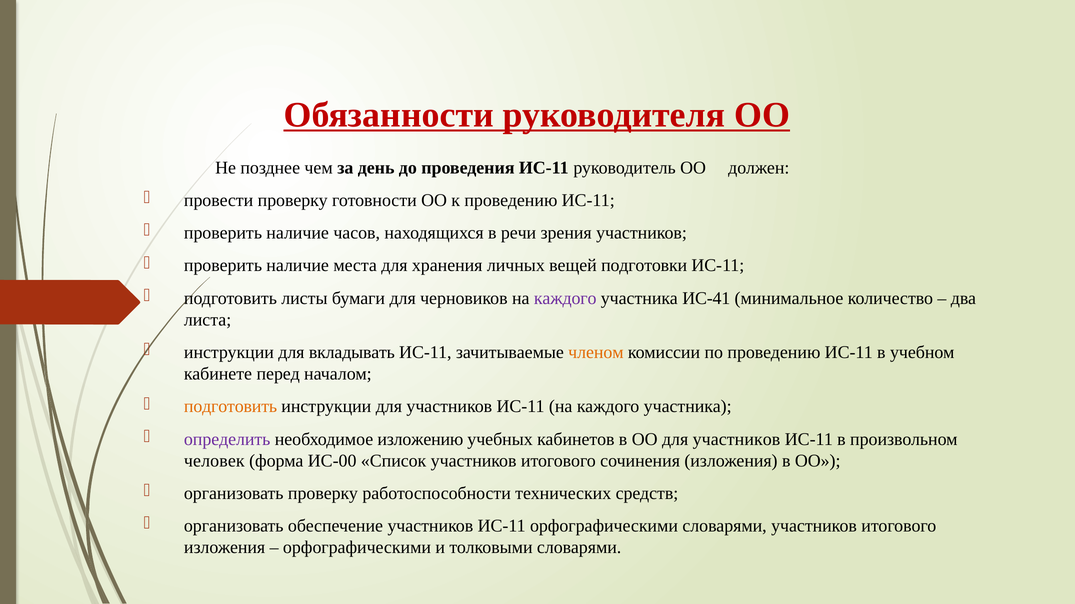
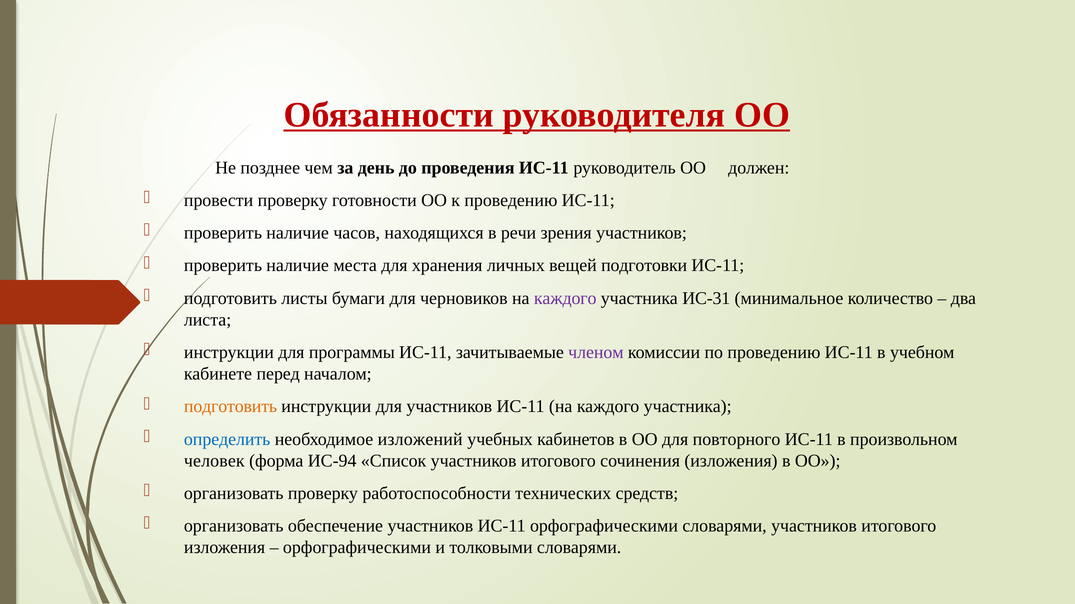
ИС-41: ИС-41 -> ИС-31
вкладывать: вкладывать -> программы
членом colour: orange -> purple
определить colour: purple -> blue
изложению: изложению -> изложений
ОО для участников: участников -> повторного
ИС-00: ИС-00 -> ИС-94
